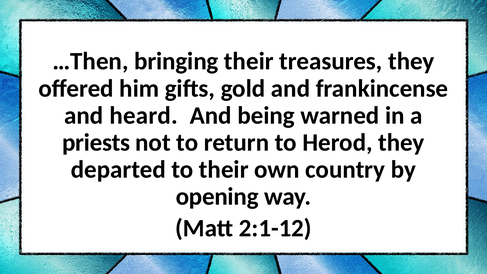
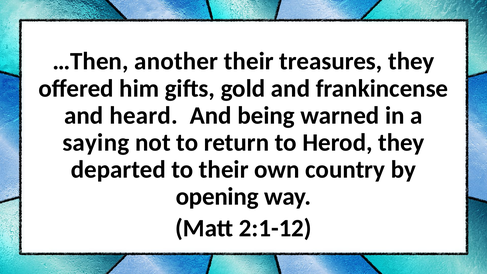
bringing: bringing -> another
priests: priests -> saying
